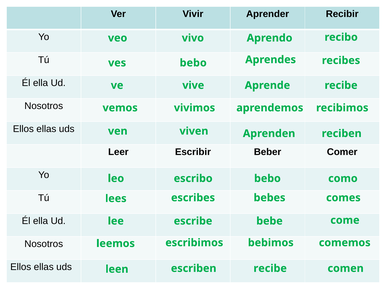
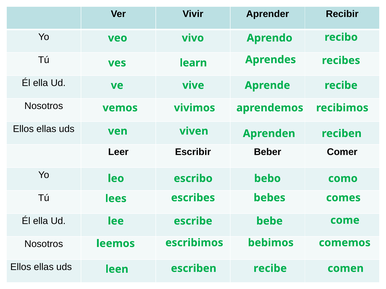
bebo at (193, 63): bebo -> learn
